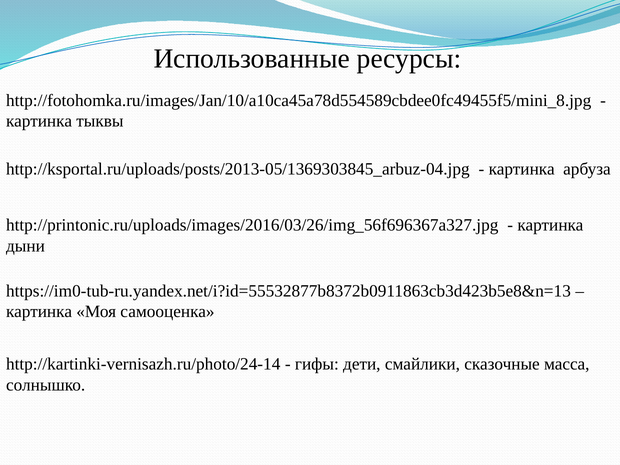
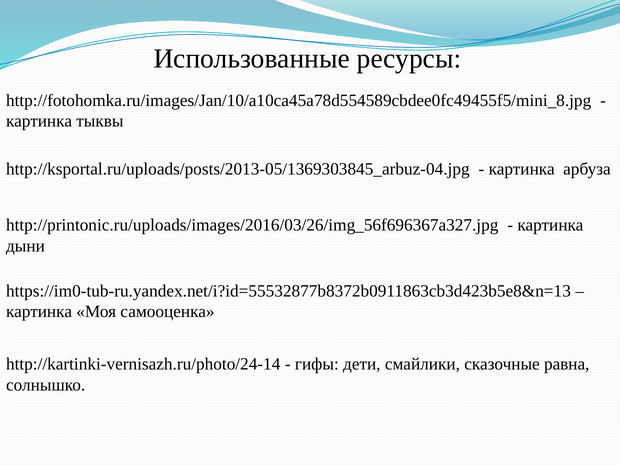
масса: масса -> равна
